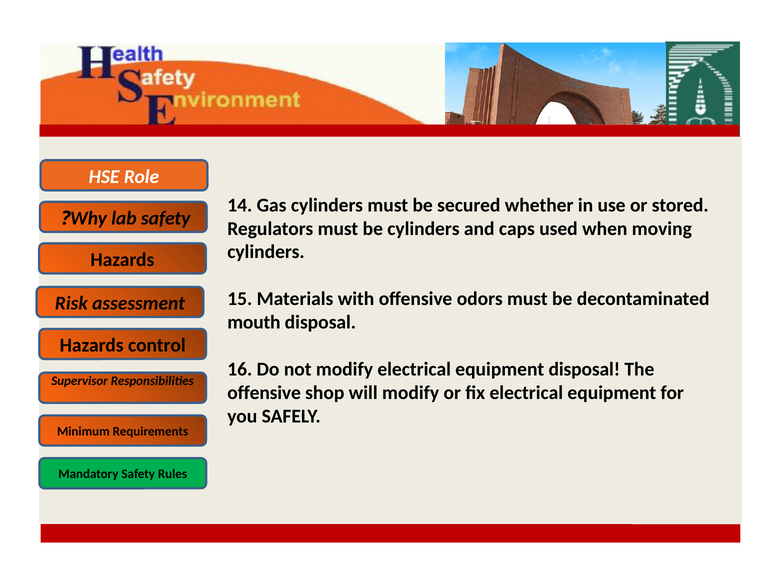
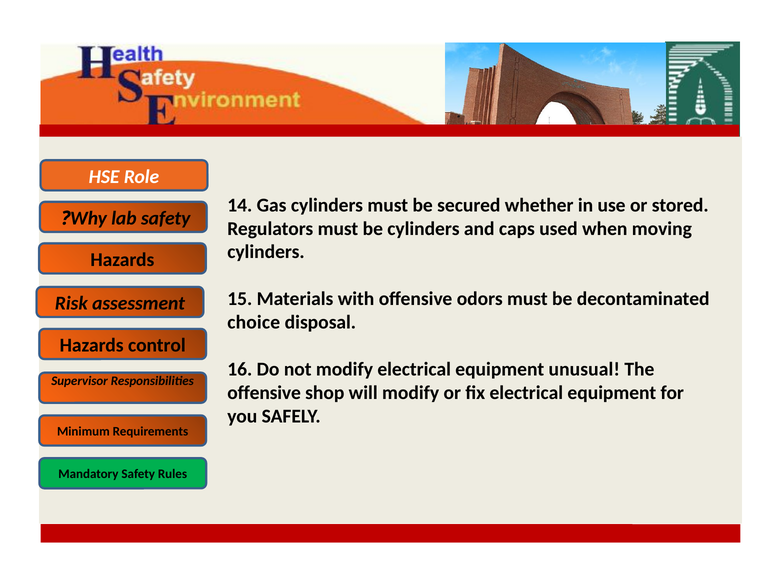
mouth: mouth -> choice
equipment disposal: disposal -> unusual
